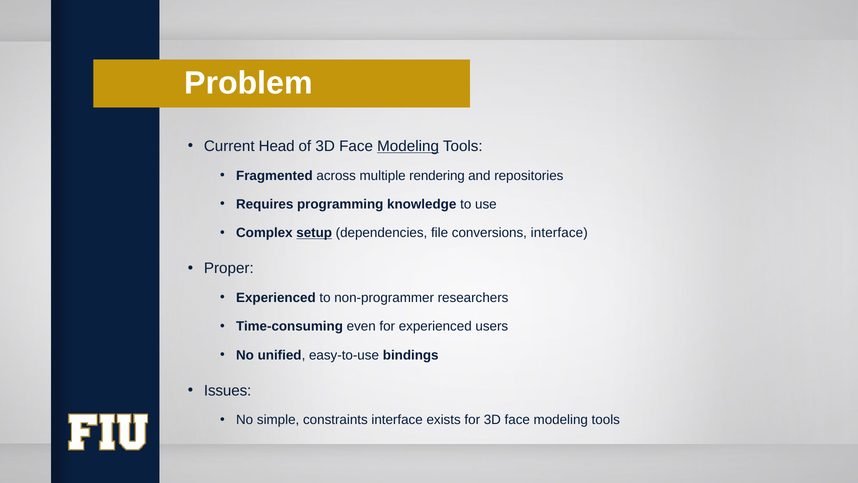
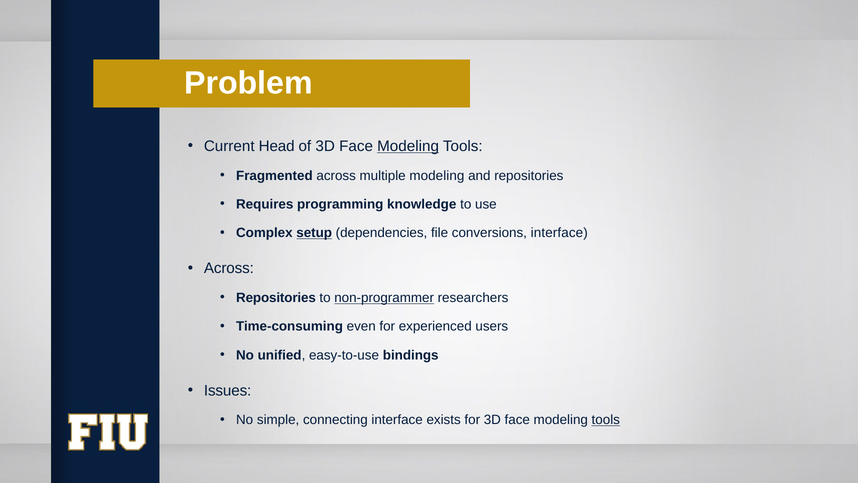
multiple rendering: rendering -> modeling
Proper at (229, 268): Proper -> Across
Experienced at (276, 298): Experienced -> Repositories
non-programmer underline: none -> present
constraints: constraints -> connecting
tools at (606, 420) underline: none -> present
